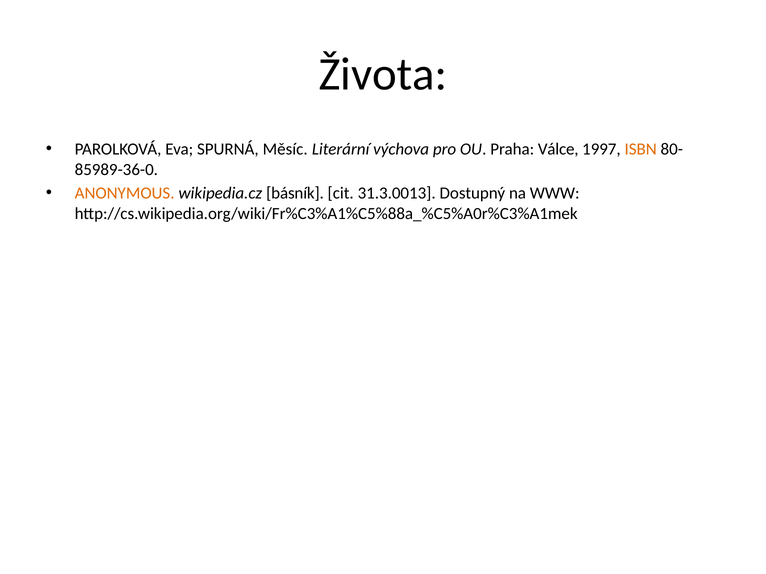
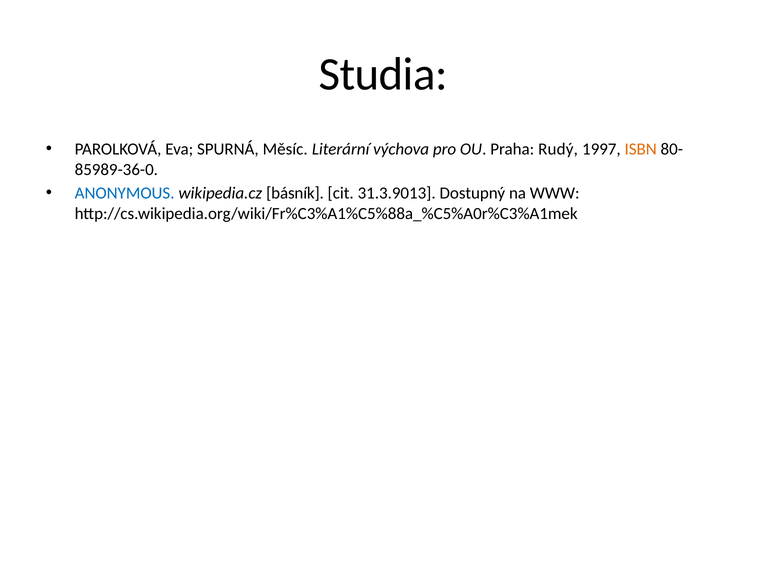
Života: Života -> Studia
Válce: Válce -> Rudý
ANONYMOUS colour: orange -> blue
31.3.0013: 31.3.0013 -> 31.3.9013
